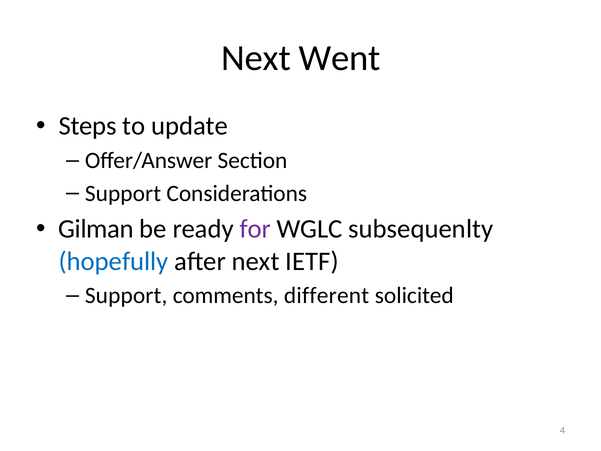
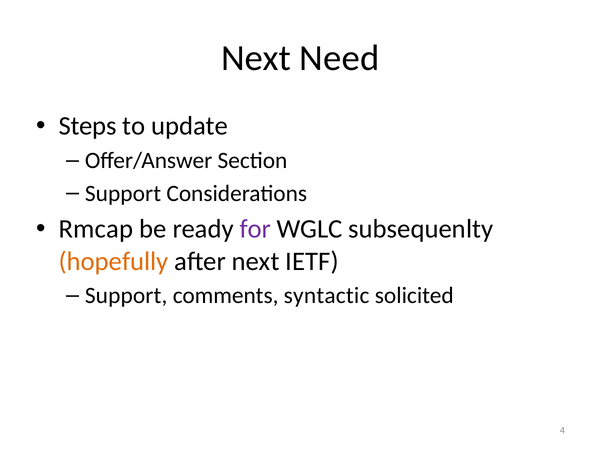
Went: Went -> Need
Gilman: Gilman -> Rmcap
hopefully colour: blue -> orange
different: different -> syntactic
